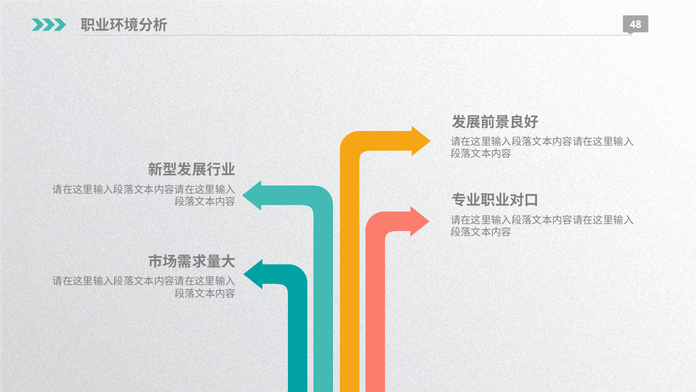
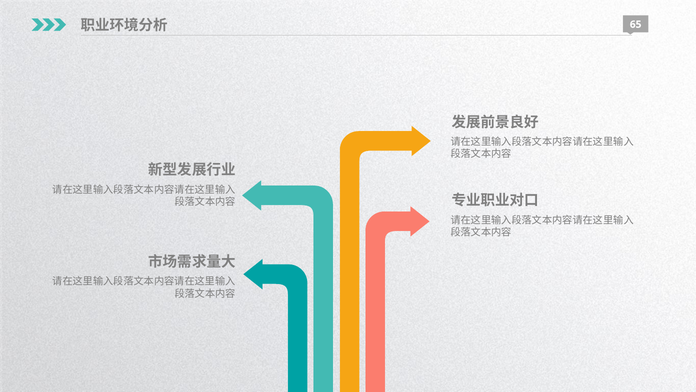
48: 48 -> 65
